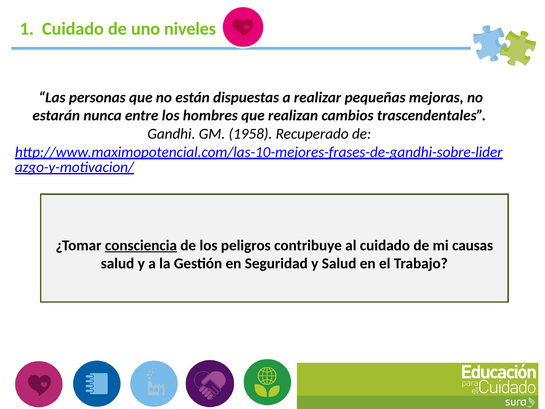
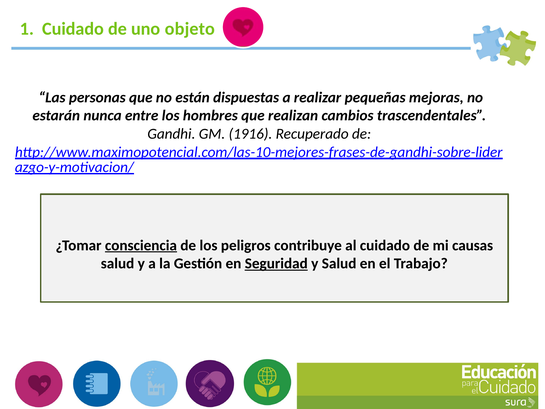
niveles: niveles -> objeto
1958: 1958 -> 1916
Seguridad underline: none -> present
